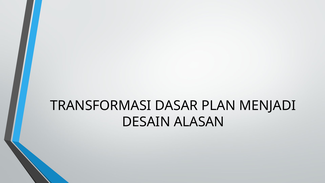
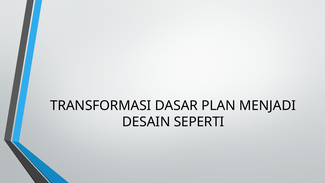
ALASAN: ALASAN -> SEPERTI
